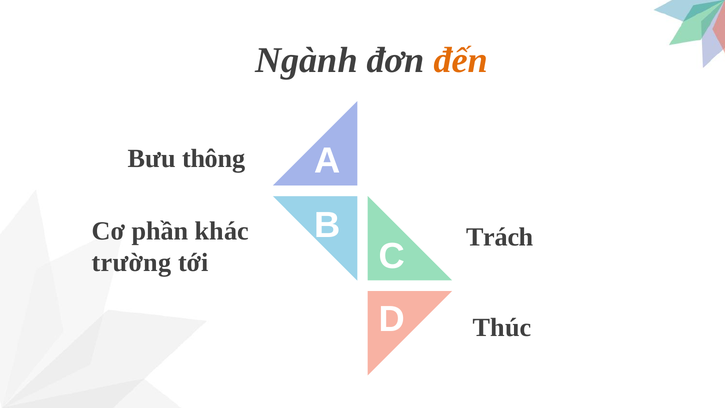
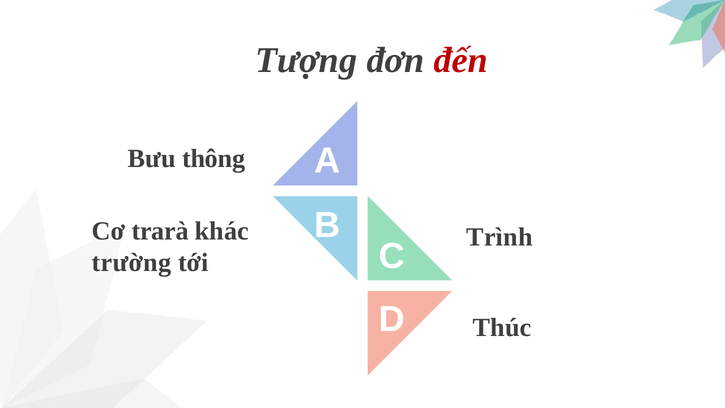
Ngành: Ngành -> Tượng
đến colour: orange -> red
phần: phần -> trarà
Trách: Trách -> Trình
